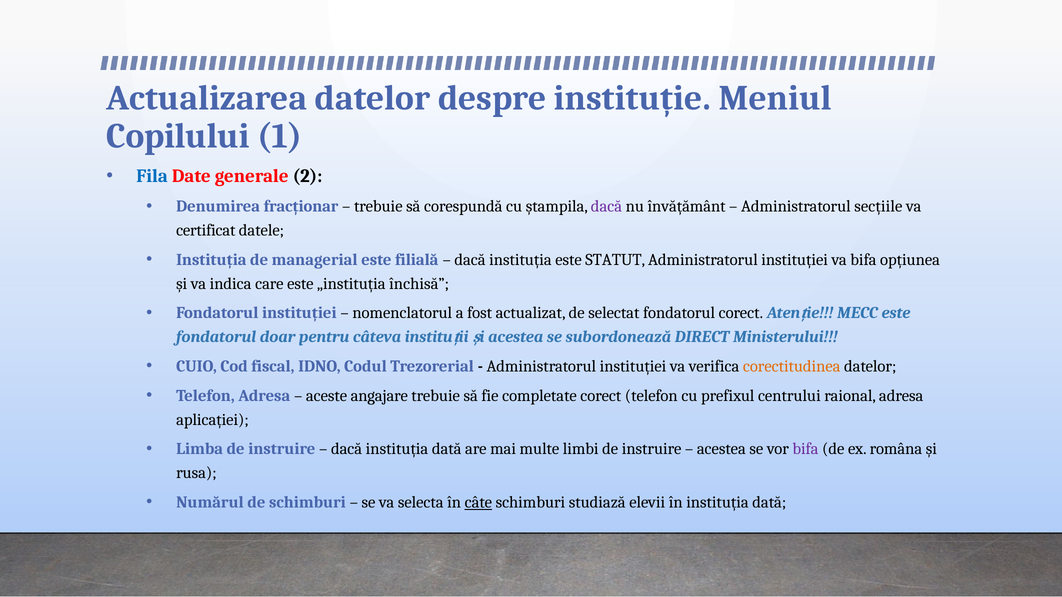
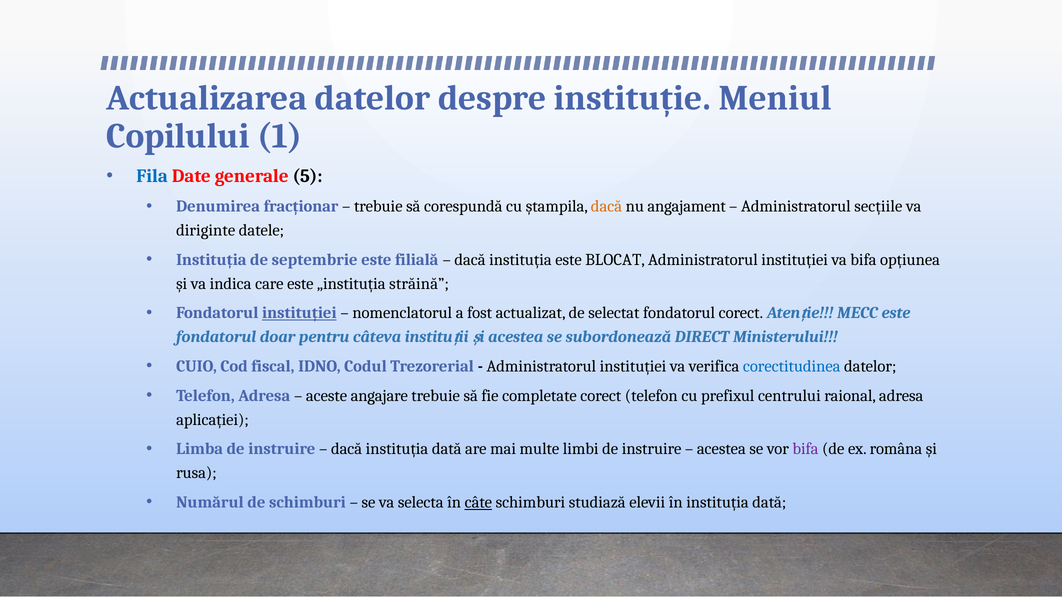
2: 2 -> 5
dacă at (606, 207) colour: purple -> orange
învățământ: învățământ -> angajament
certificat: certificat -> diriginte
managerial: managerial -> septembrie
STATUT: STATUT -> BLOCAT
închisă: închisă -> străină
instituției at (299, 313) underline: none -> present
corectitudinea colour: orange -> blue
